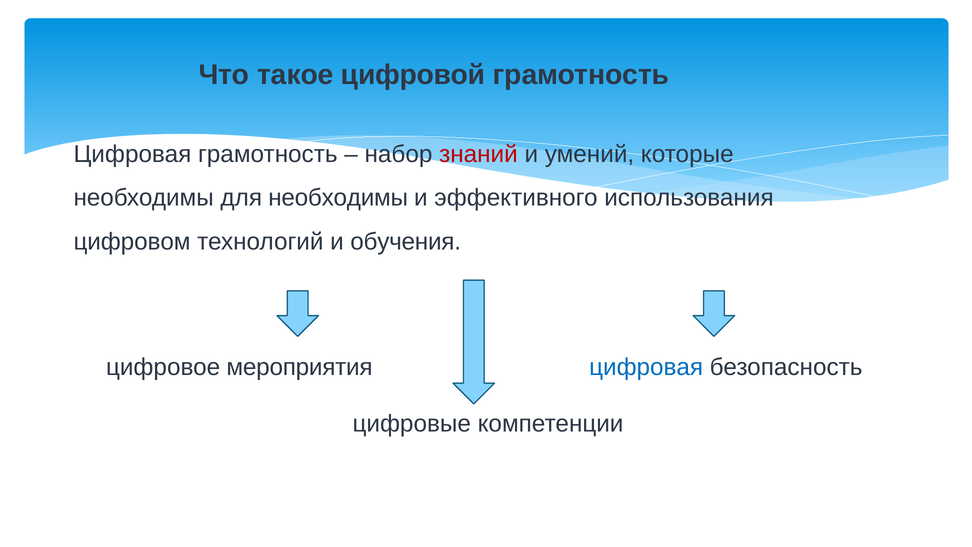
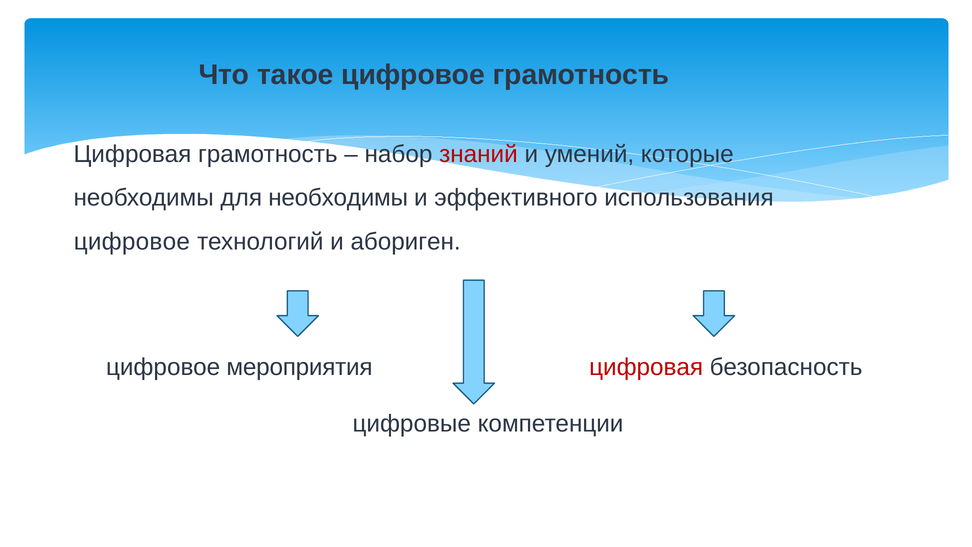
такое цифровой: цифровой -> цифровое
цифровом at (132, 242): цифровом -> цифровое
обучения: обучения -> абориген
цифровая at (646, 367) colour: blue -> red
